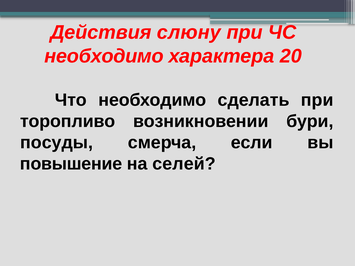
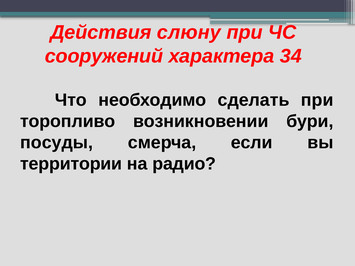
необходимо at (104, 56): необходимо -> сооружений
20: 20 -> 34
повышение: повышение -> территории
селей: селей -> радио
